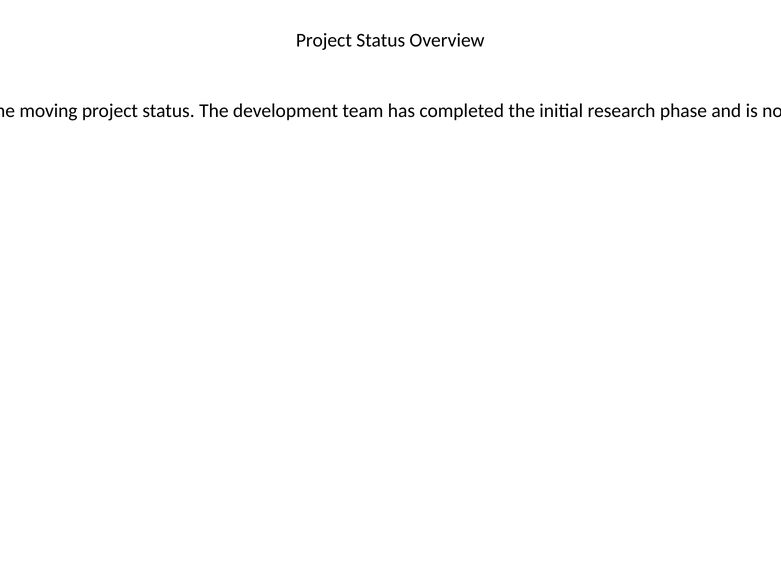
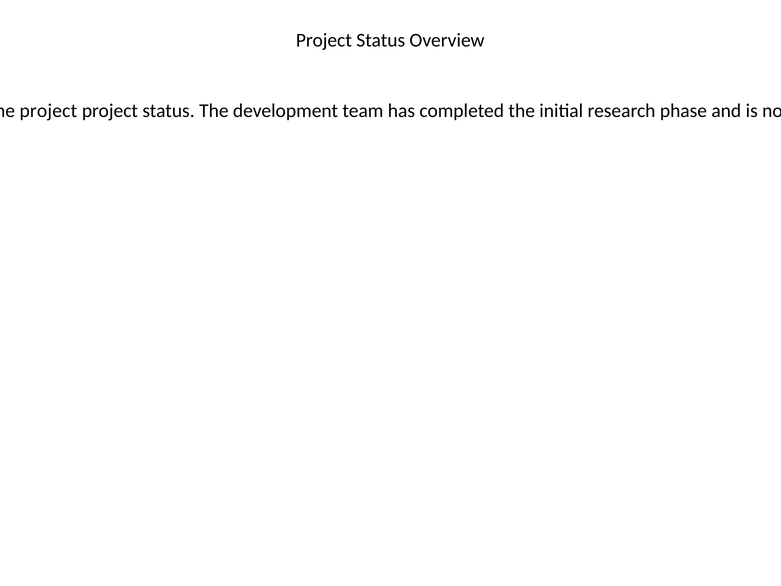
moving at (48, 111): moving -> project
